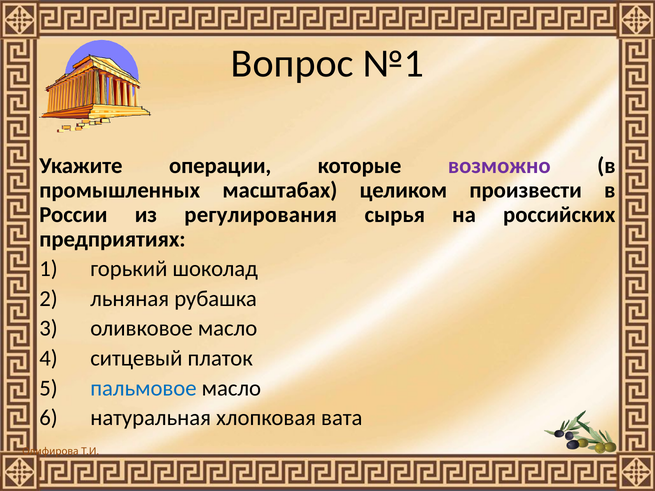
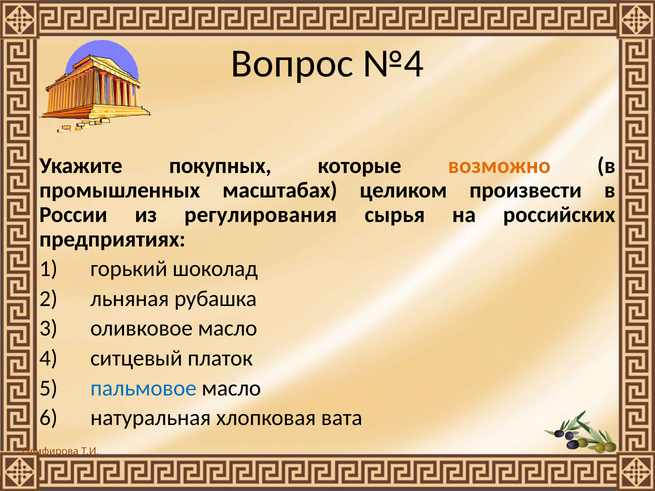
№1: №1 -> №4
операции: операции -> покупных
возможно colour: purple -> orange
